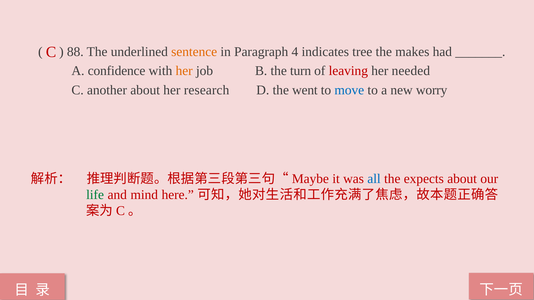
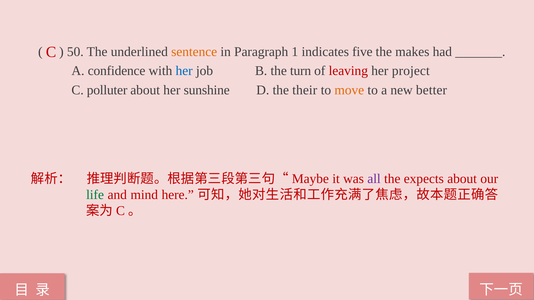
88: 88 -> 50
4: 4 -> 1
tree: tree -> five
her at (184, 71) colour: orange -> blue
needed: needed -> project
another: another -> polluter
research: research -> sunshine
went: went -> their
move colour: blue -> orange
worry: worry -> better
all colour: blue -> purple
